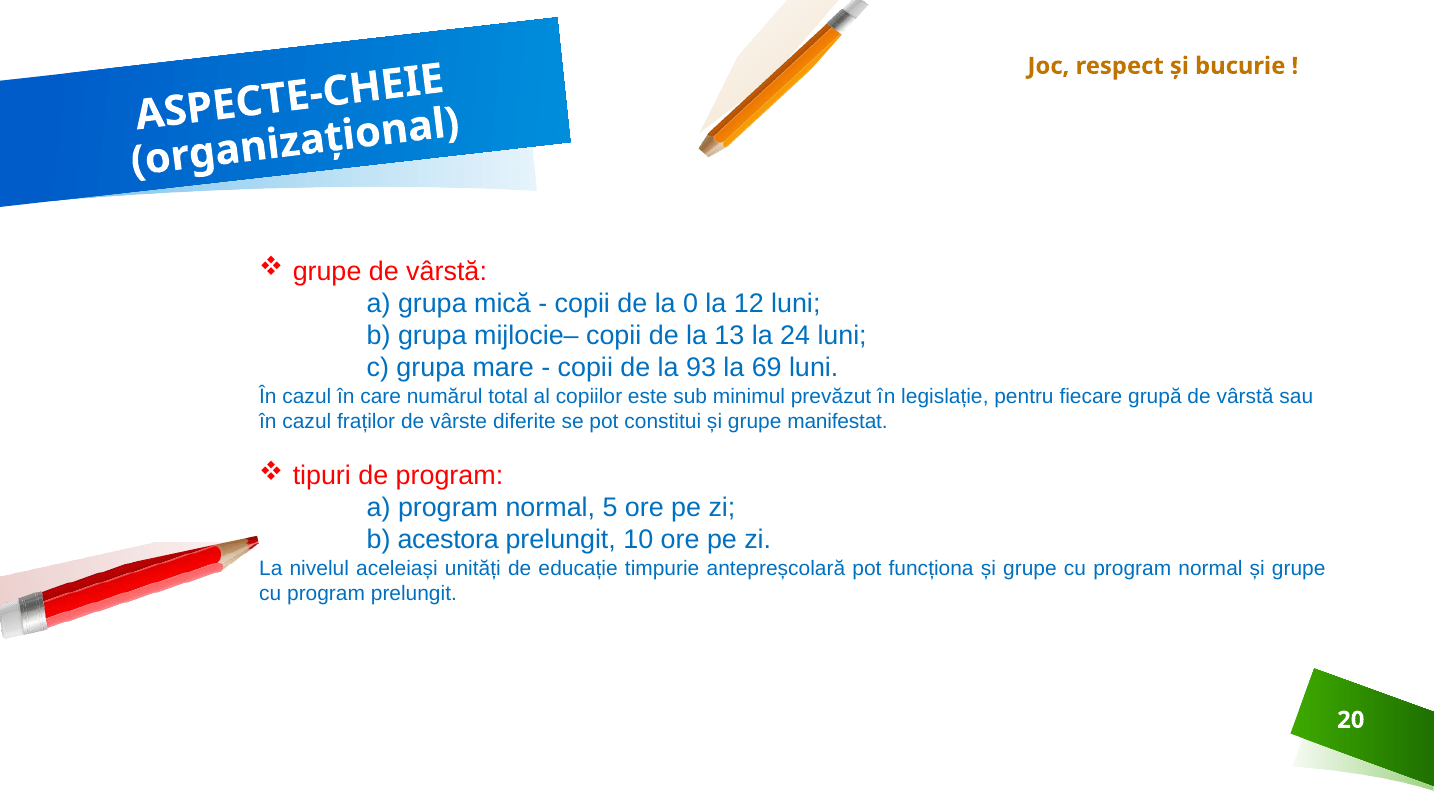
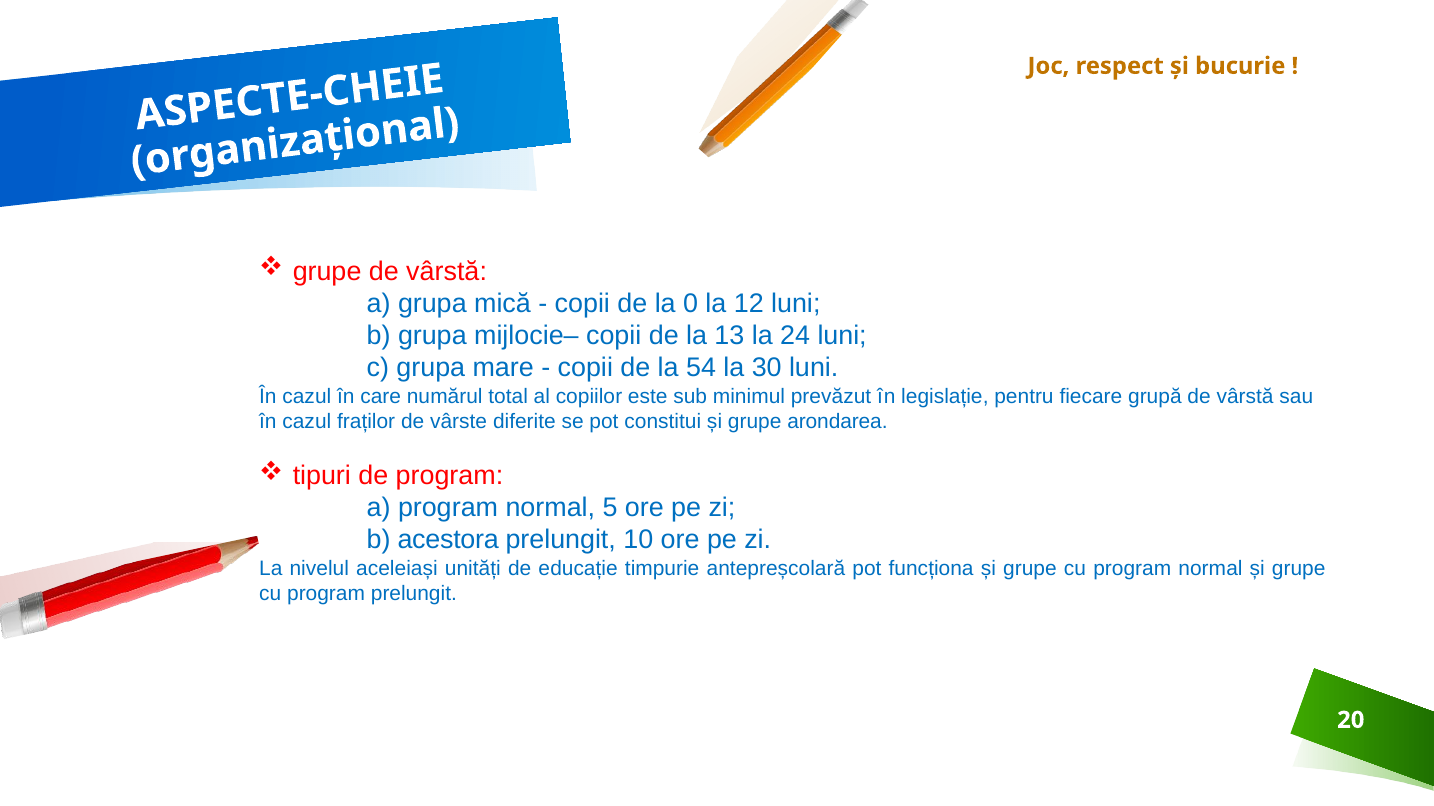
93: 93 -> 54
69: 69 -> 30
manifestat: manifestat -> arondarea
